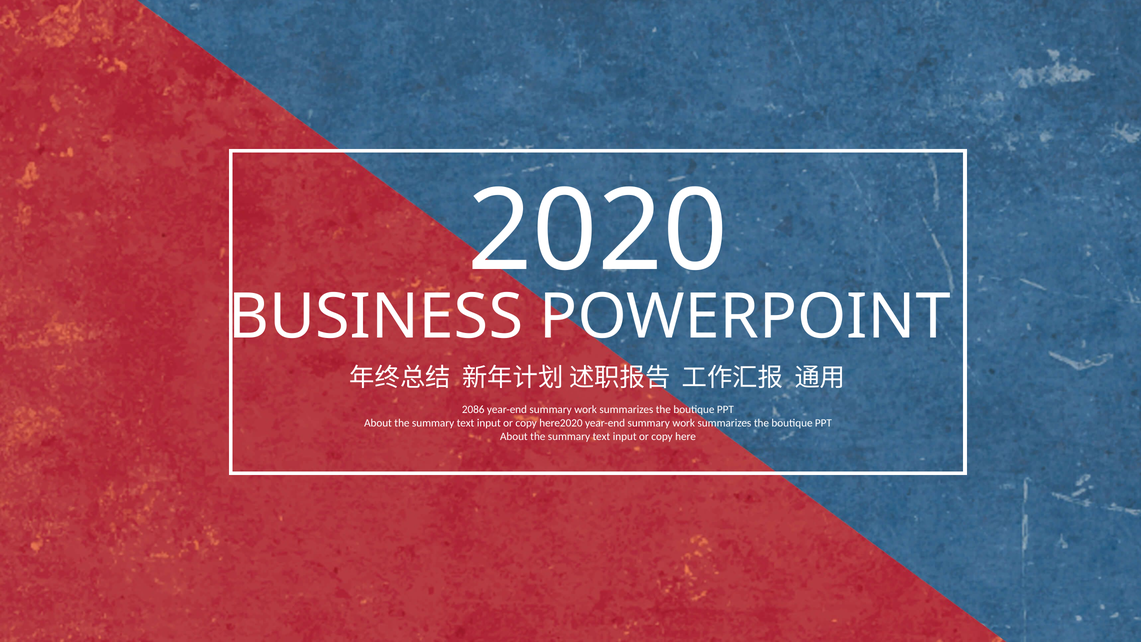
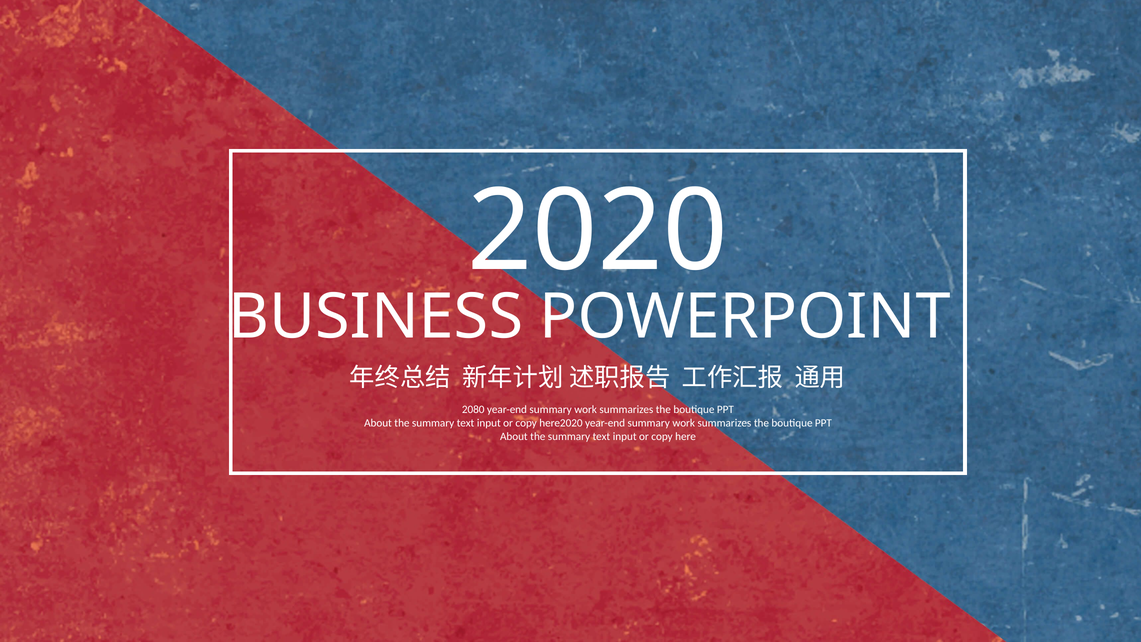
2086: 2086 -> 2080
